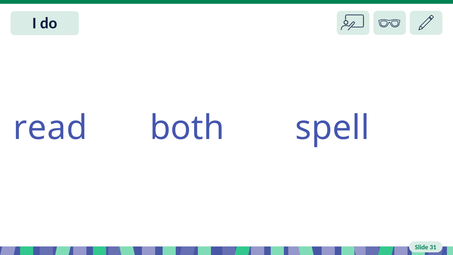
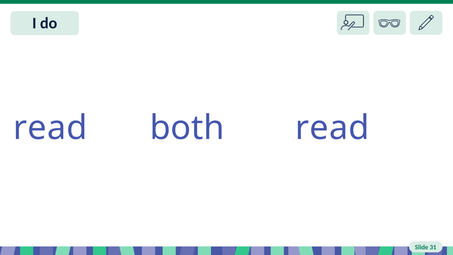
both spell: spell -> read
